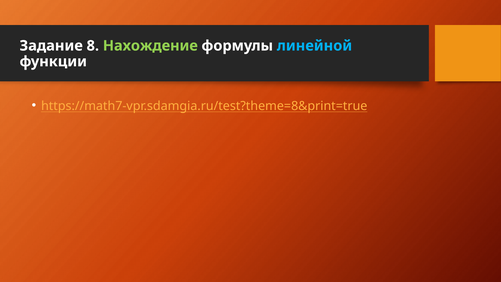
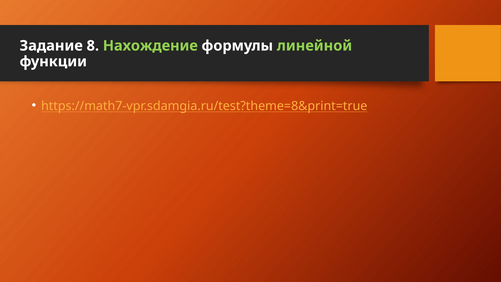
линейной colour: light blue -> light green
